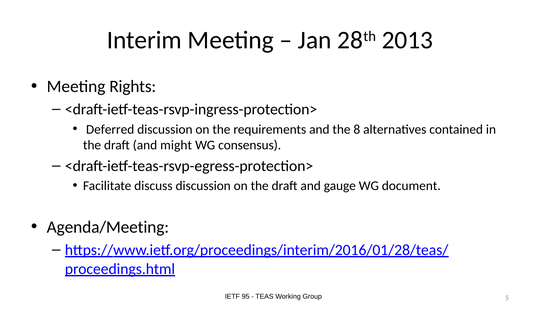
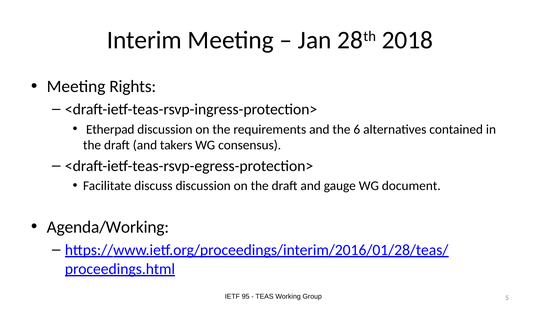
2013: 2013 -> 2018
Deferred: Deferred -> Etherpad
8: 8 -> 6
might: might -> takers
Agenda/Meeting: Agenda/Meeting -> Agenda/Working
